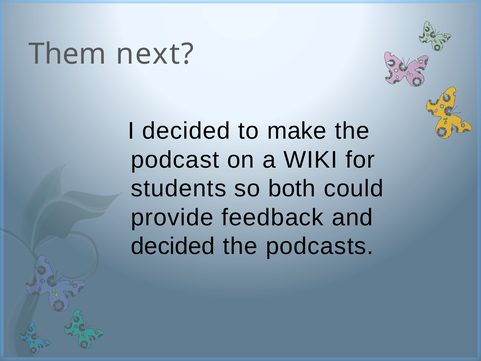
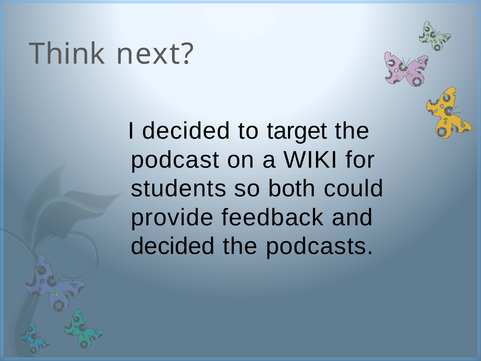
Them: Them -> Think
make: make -> target
